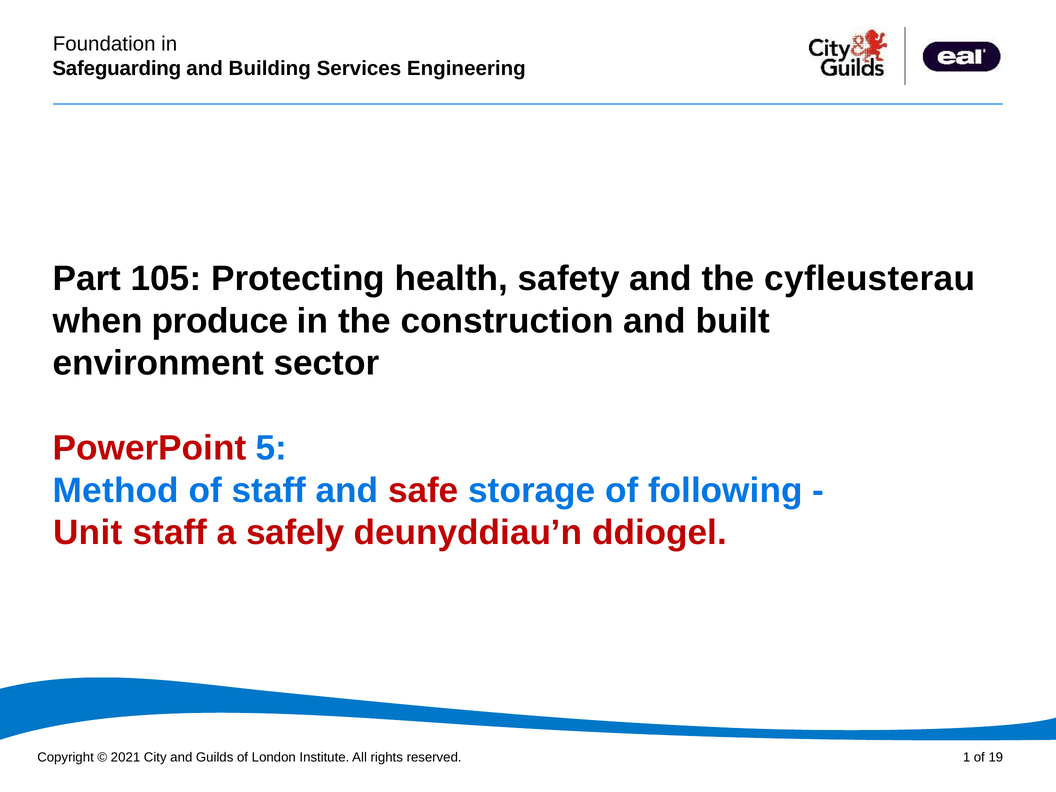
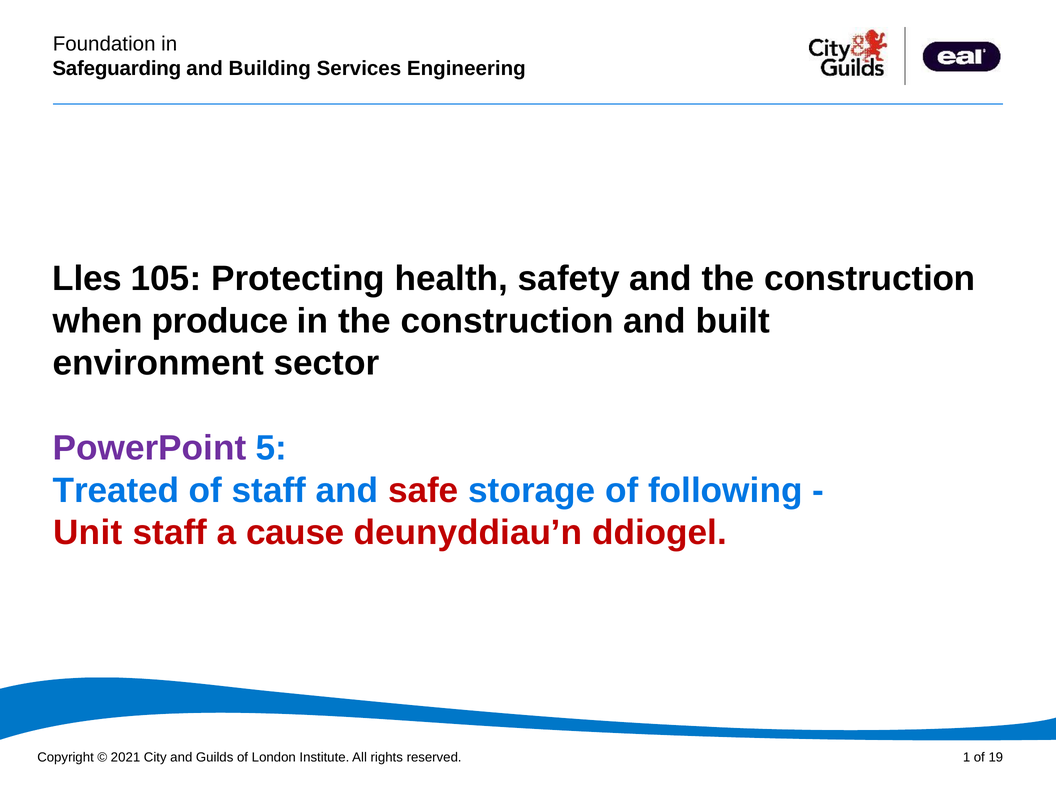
Part: Part -> Lles
cyfleusterau at (870, 279): cyfleusterau -> construction
PowerPoint at (150, 448) colour: red -> purple
Method: Method -> Treated
safely: safely -> cause
